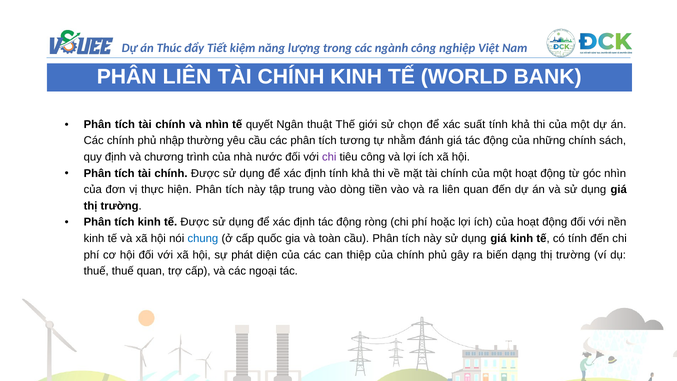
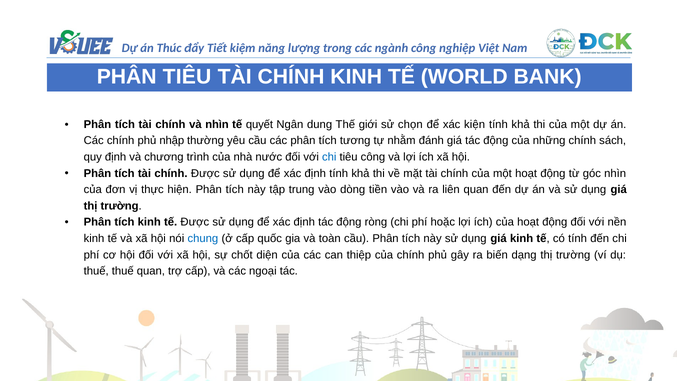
PHÂN LIÊN: LIÊN -> TIÊU
thuật: thuật -> dung
suất: suất -> kiện
chi at (329, 157) colour: purple -> blue
phát: phát -> chốt
